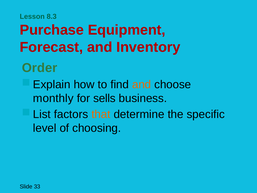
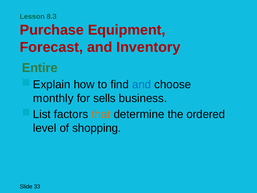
Order: Order -> Entire
and at (142, 84) colour: orange -> blue
specific: specific -> ordered
choosing: choosing -> shopping
